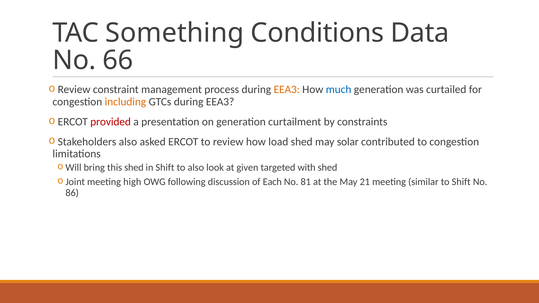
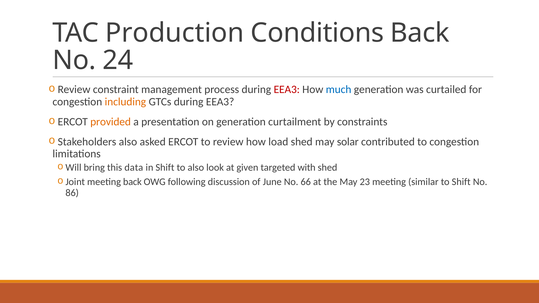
Something: Something -> Production
Conditions Data: Data -> Back
66: 66 -> 24
EEA3 at (287, 90) colour: orange -> red
provided colour: red -> orange
this shed: shed -> data
meeting high: high -> back
Each: Each -> June
81: 81 -> 66
21: 21 -> 23
